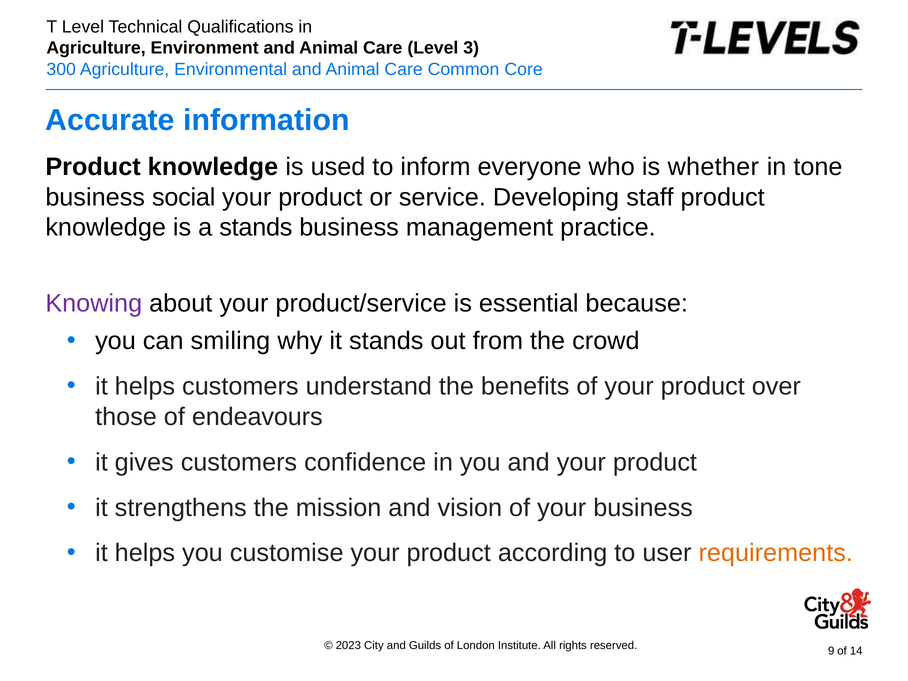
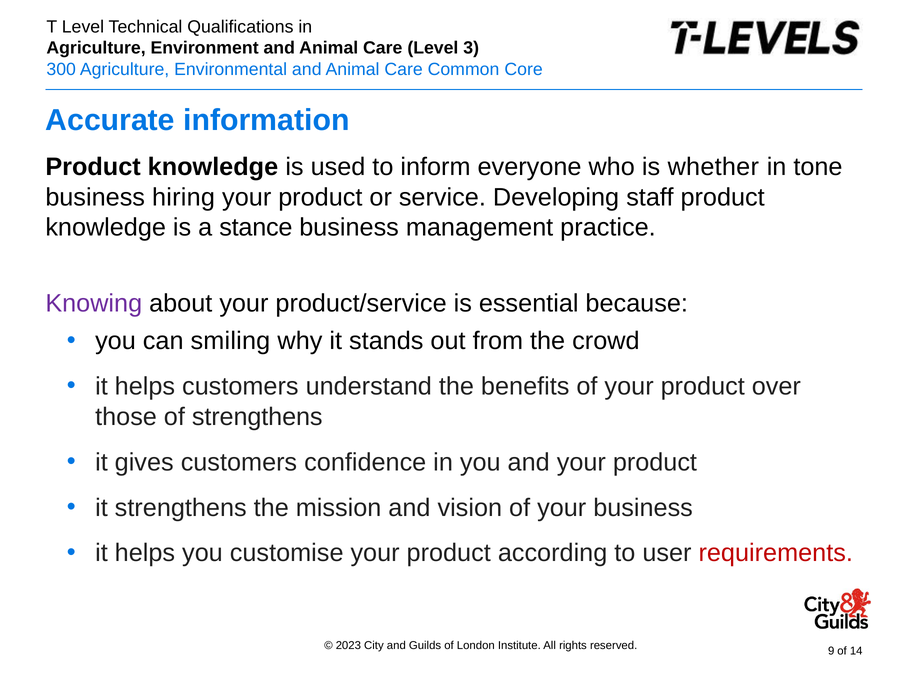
social: social -> hiring
a stands: stands -> stance
of endeavours: endeavours -> strengthens
requirements colour: orange -> red
